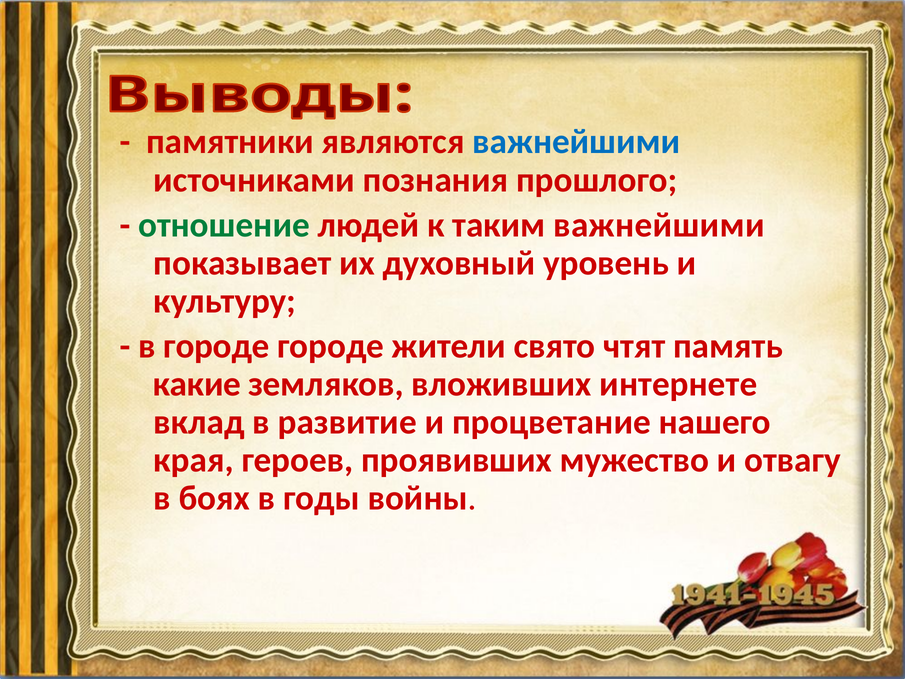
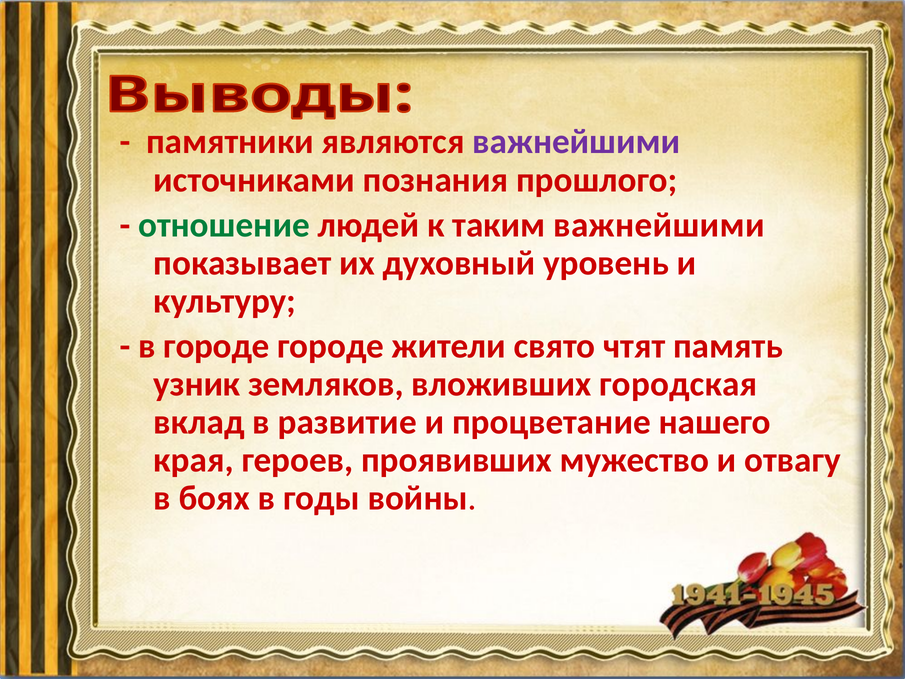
важнейшими at (576, 142) colour: blue -> purple
какие: какие -> узник
интернете: интернете -> городская
